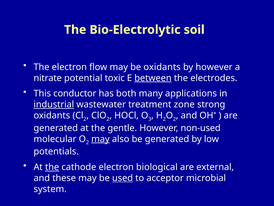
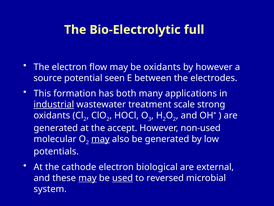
soil: soil -> full
nitrate: nitrate -> source
toxic: toxic -> seen
between underline: present -> none
conductor: conductor -> formation
zone: zone -> scale
gentle: gentle -> accept
the at (52, 167) underline: present -> none
may at (87, 178) underline: none -> present
acceptor: acceptor -> reversed
